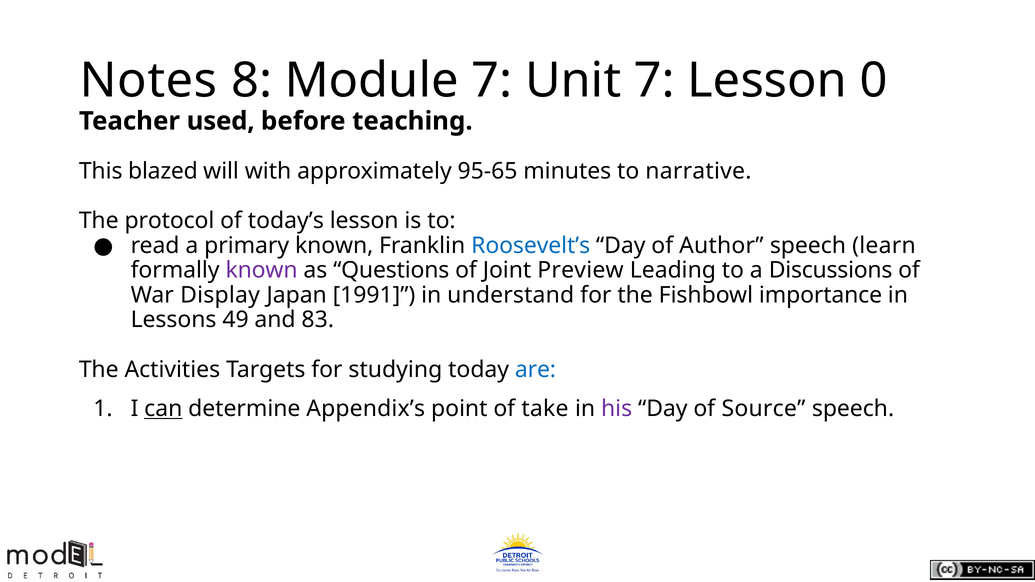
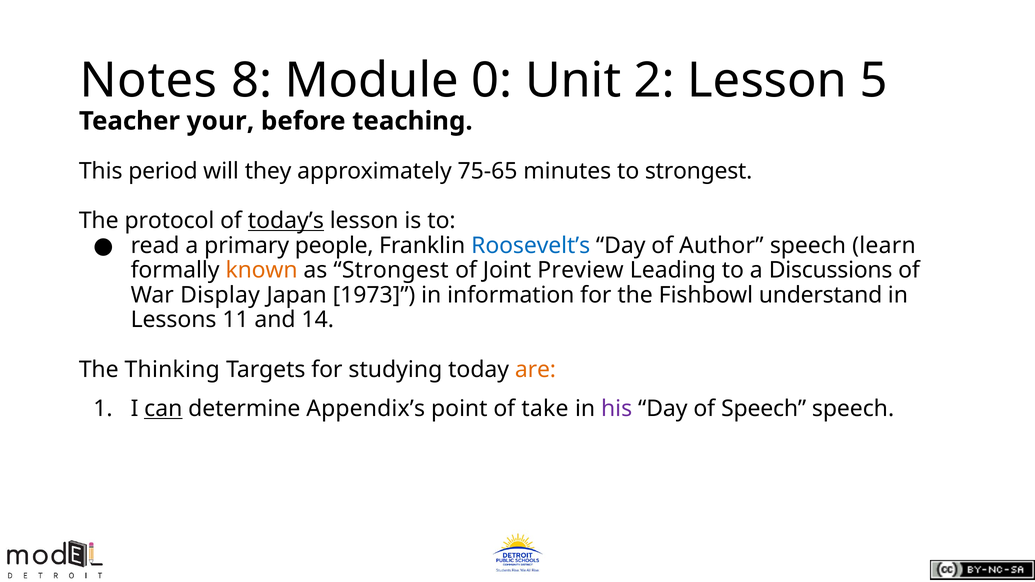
Module 7: 7 -> 0
Unit 7: 7 -> 2
0: 0 -> 5
used: used -> your
blazed: blazed -> period
with: with -> they
95-65: 95-65 -> 75-65
to narrative: narrative -> strongest
today’s underline: none -> present
primary known: known -> people
known at (262, 270) colour: purple -> orange
as Questions: Questions -> Strongest
1991: 1991 -> 1973
understand: understand -> information
importance: importance -> understand
49: 49 -> 11
83: 83 -> 14
Activities: Activities -> Thinking
are colour: blue -> orange
of Source: Source -> Speech
